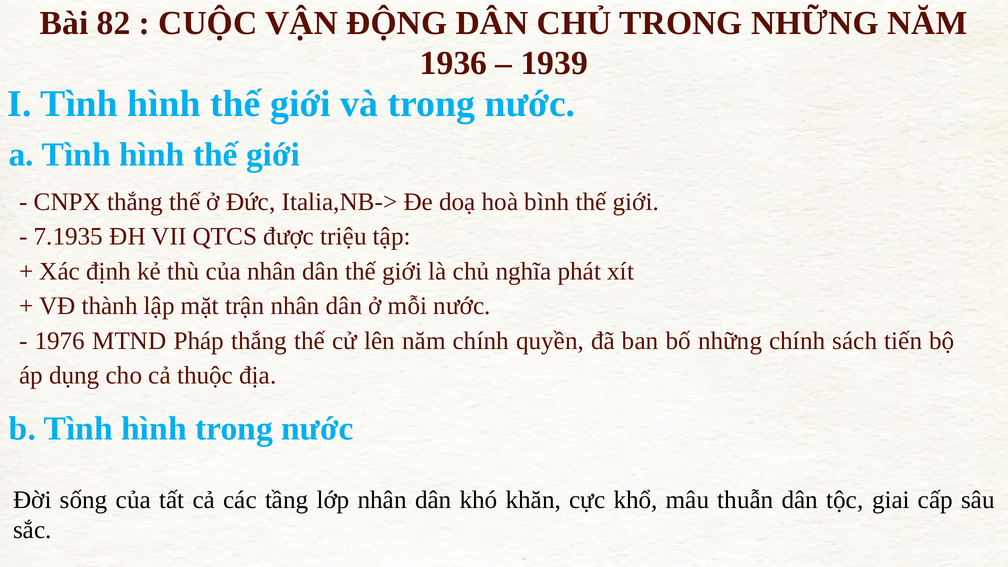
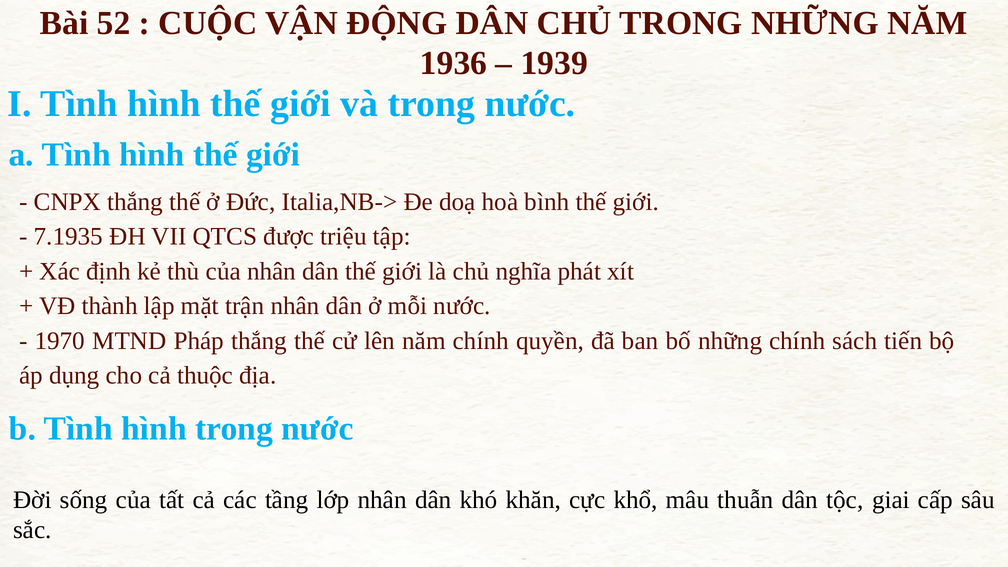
82: 82 -> 52
1976: 1976 -> 1970
